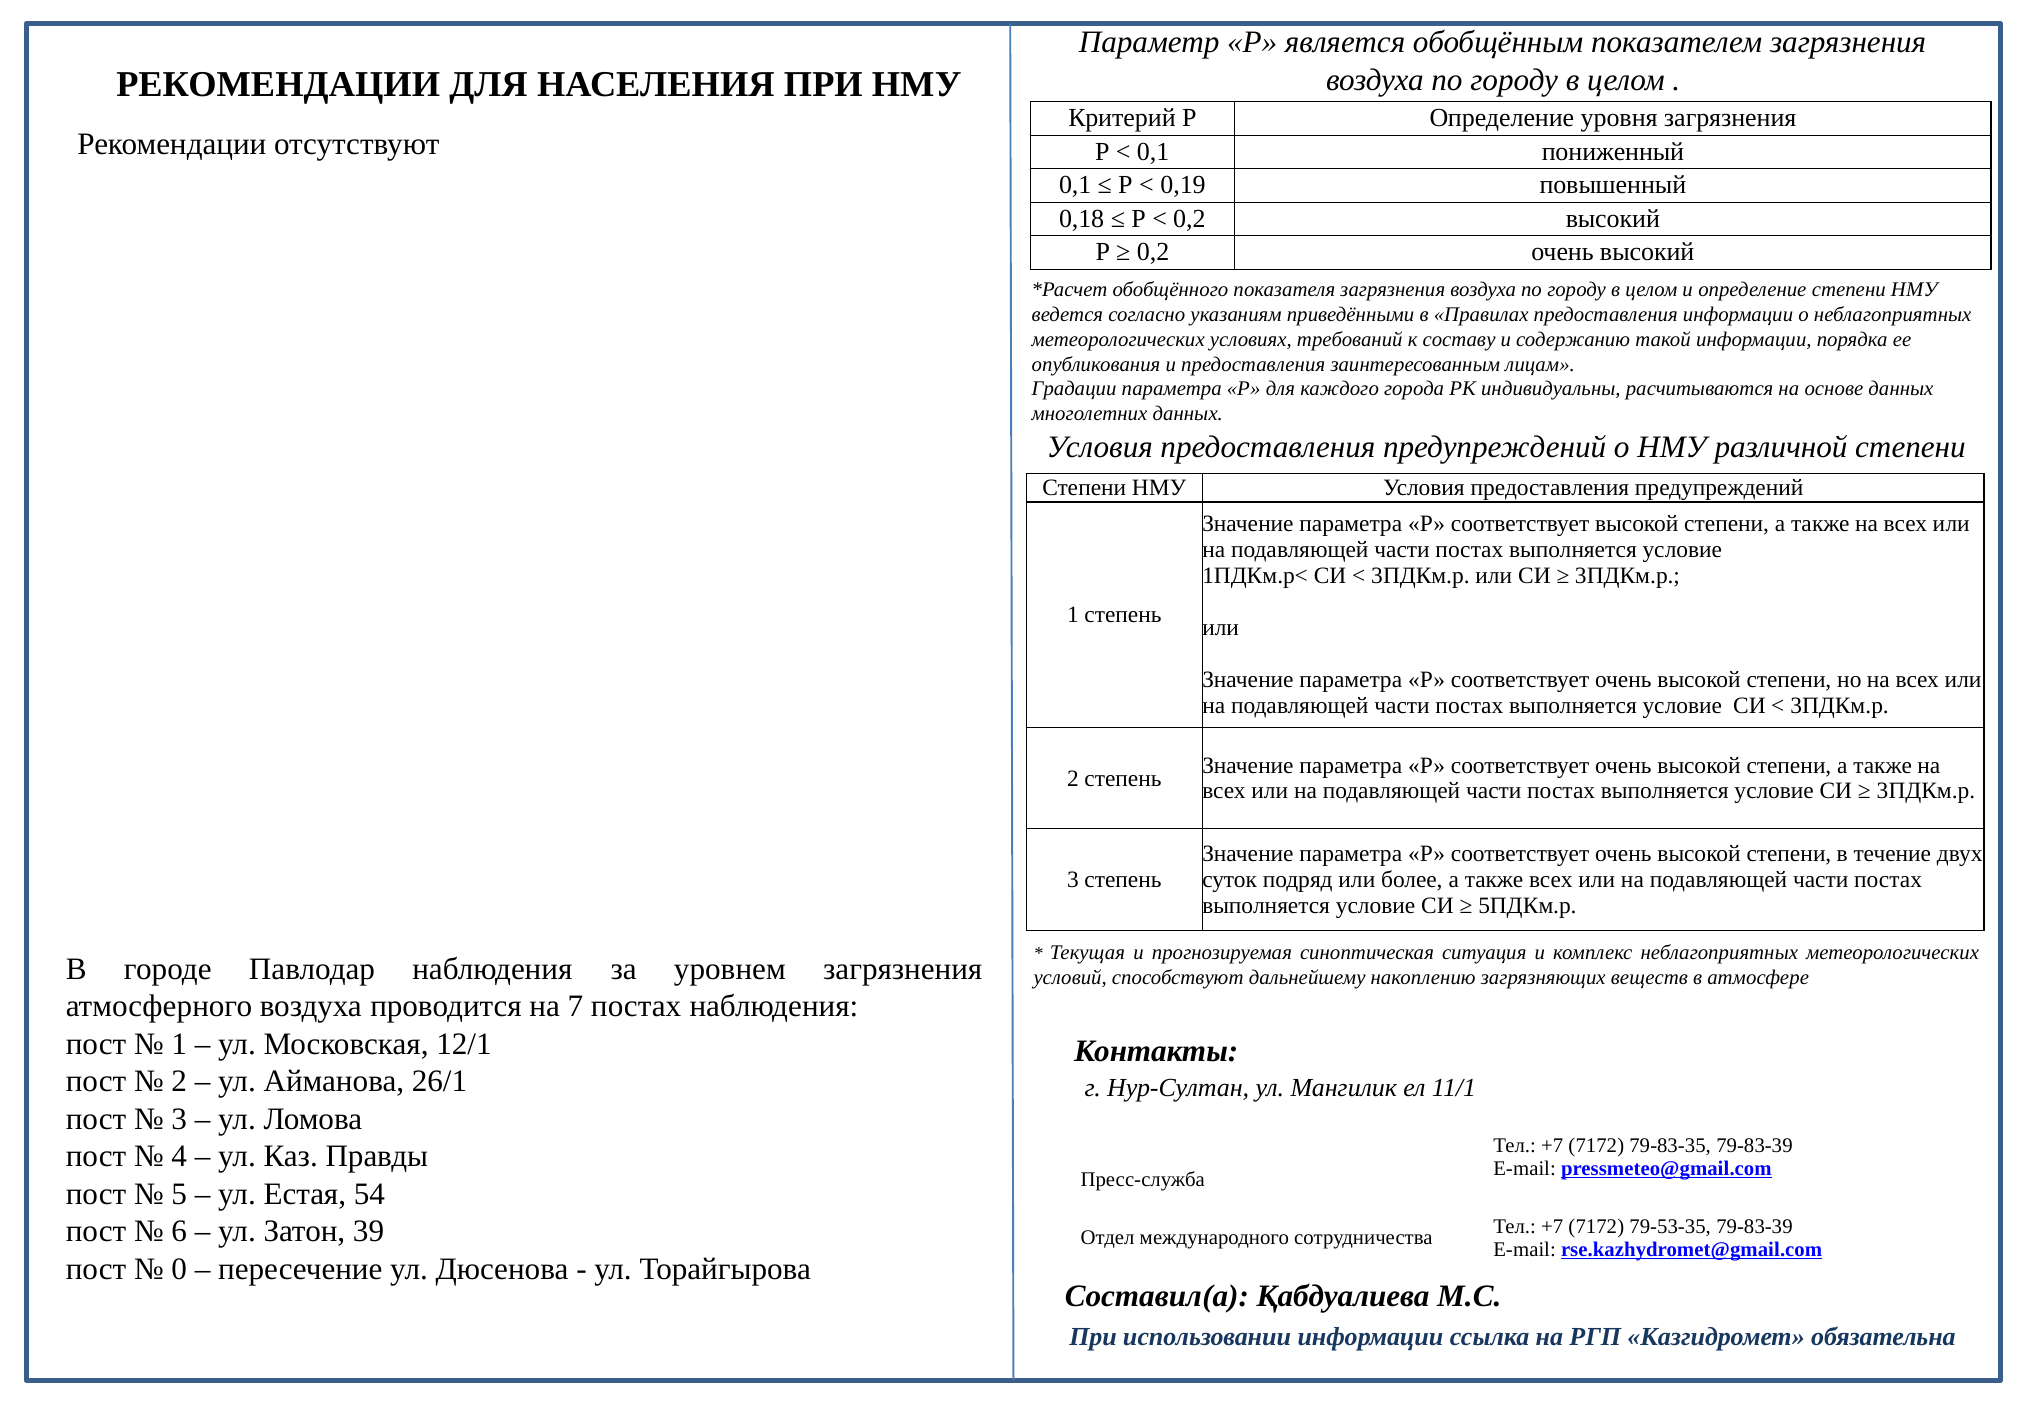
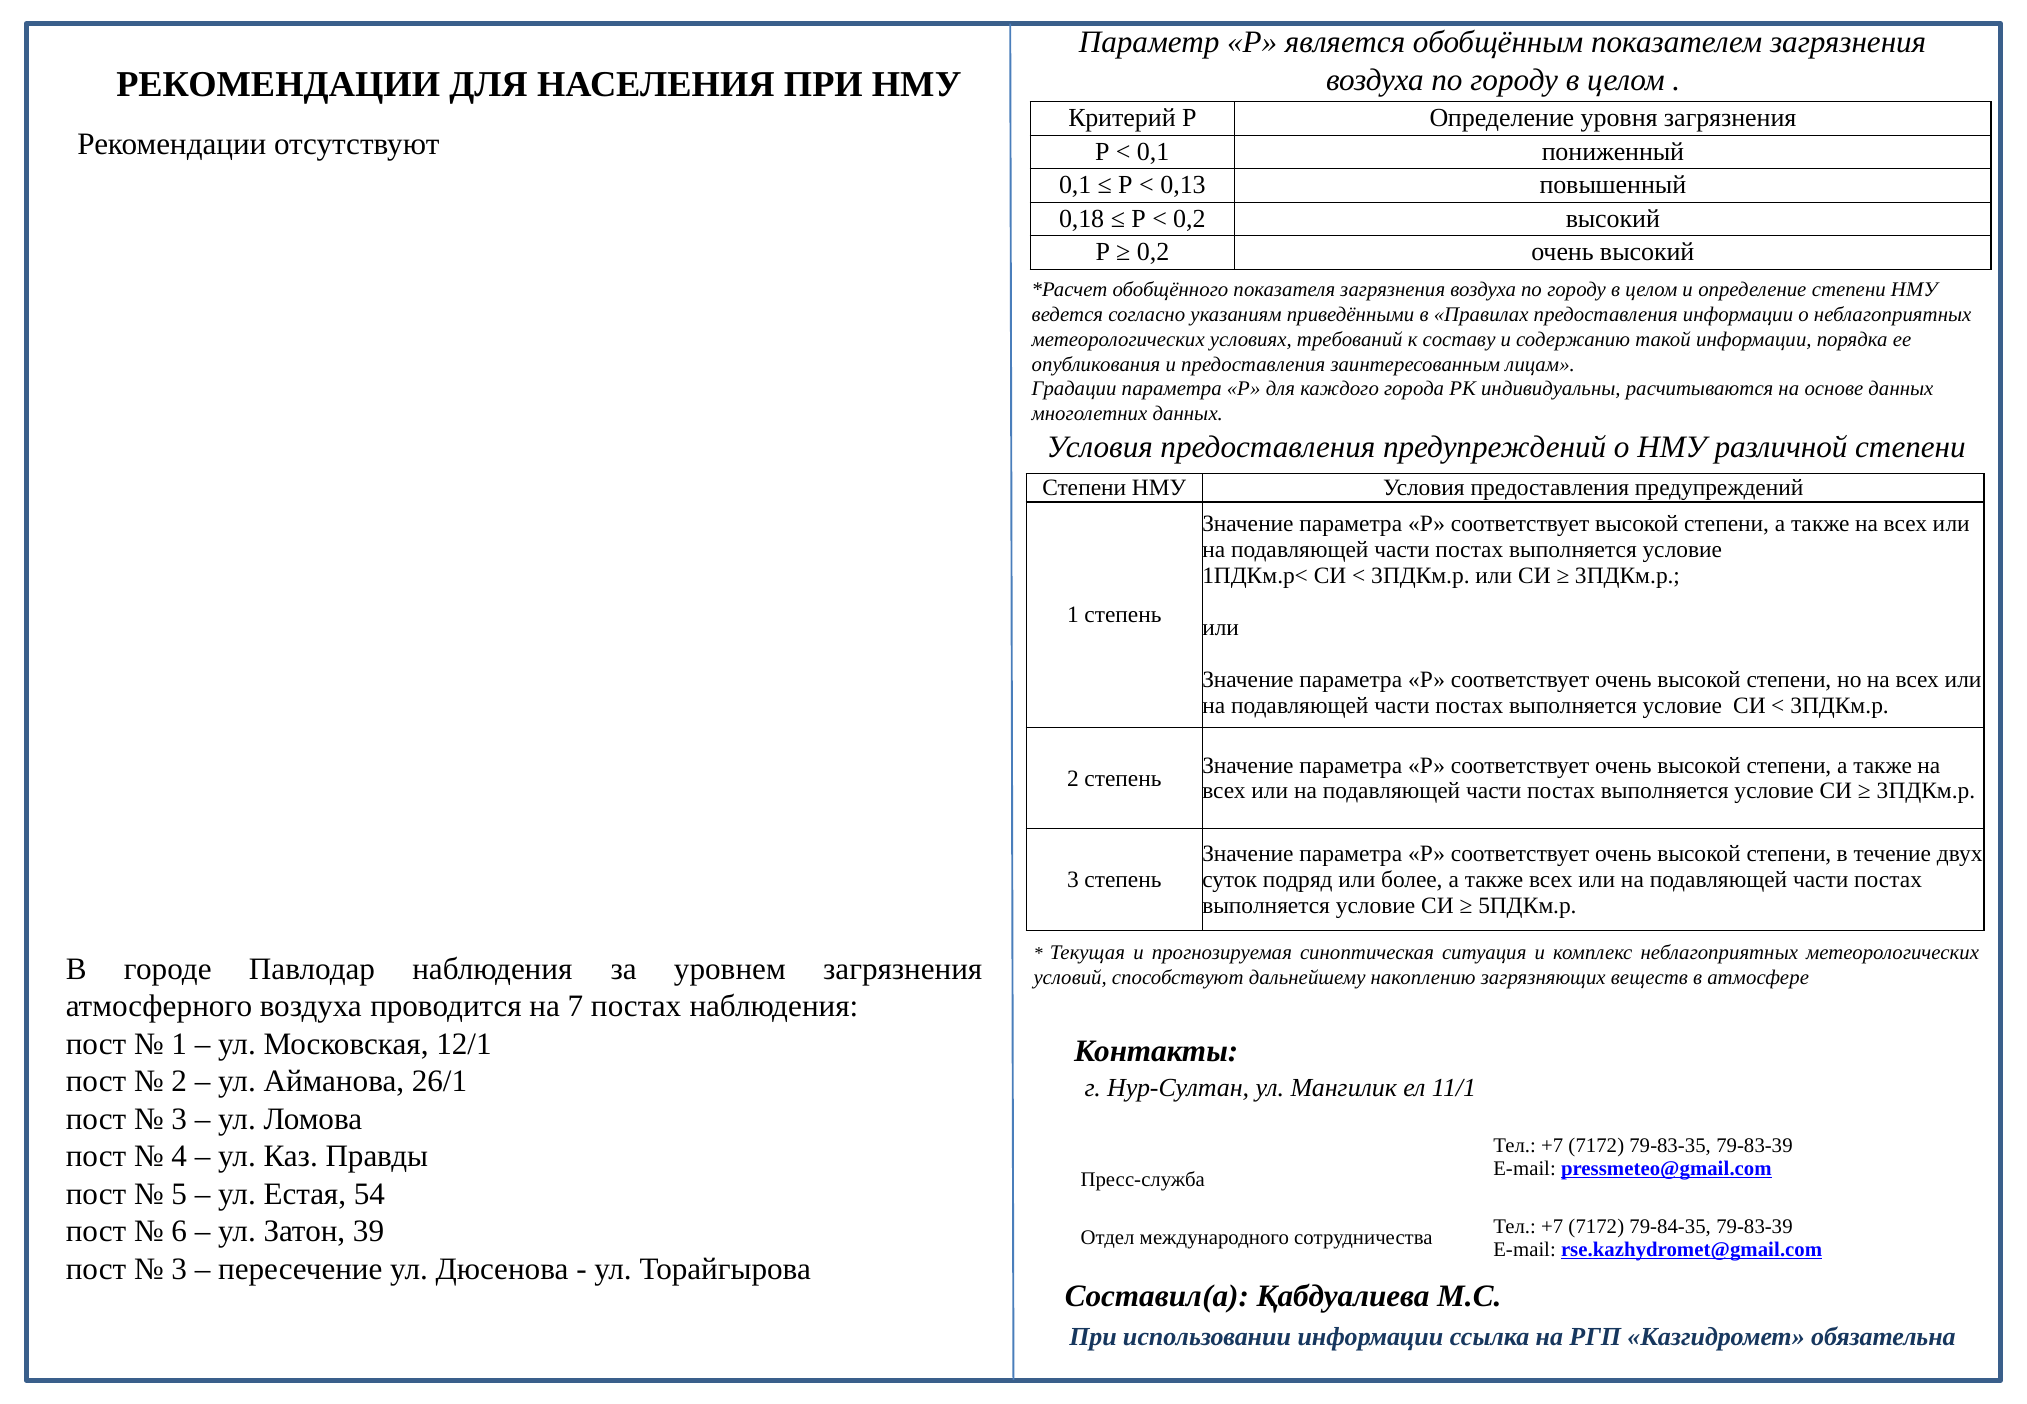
0,19: 0,19 -> 0,13
79-53-35: 79-53-35 -> 79-84-35
0 at (179, 1268): 0 -> 3
